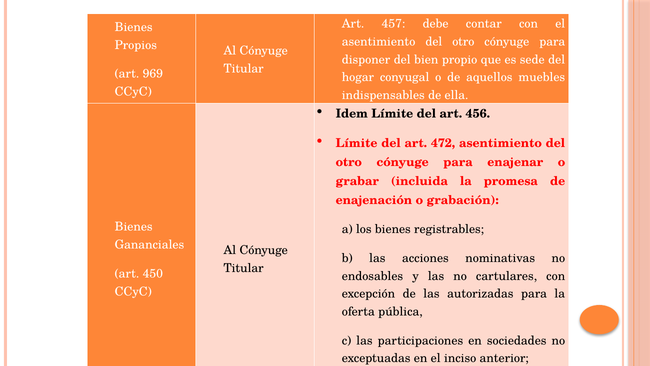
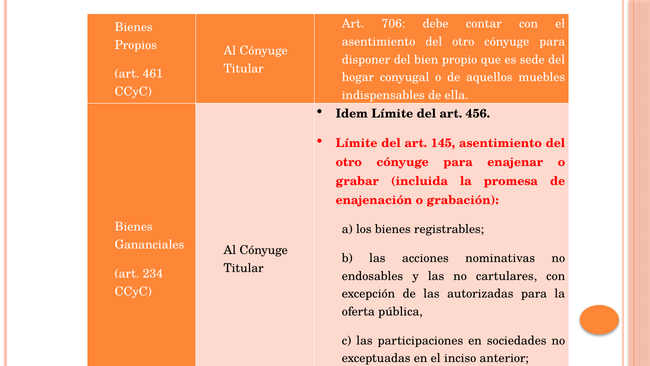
457: 457 -> 706
969: 969 -> 461
472: 472 -> 145
450: 450 -> 234
